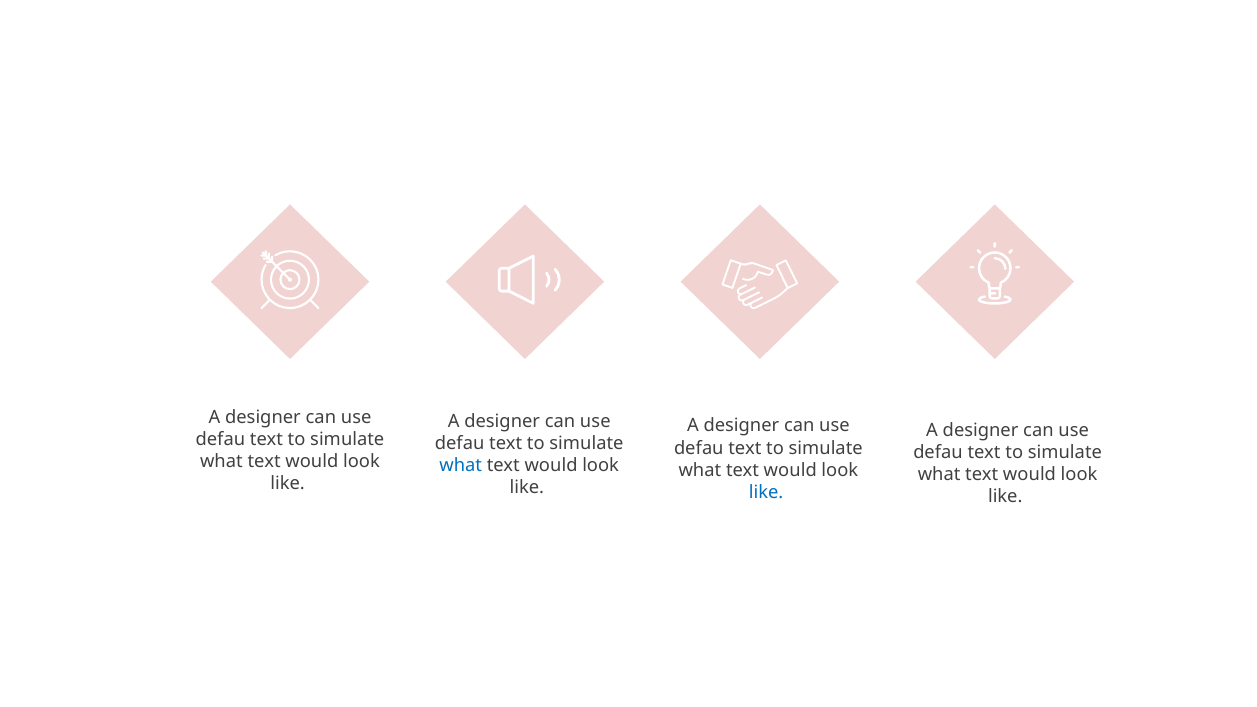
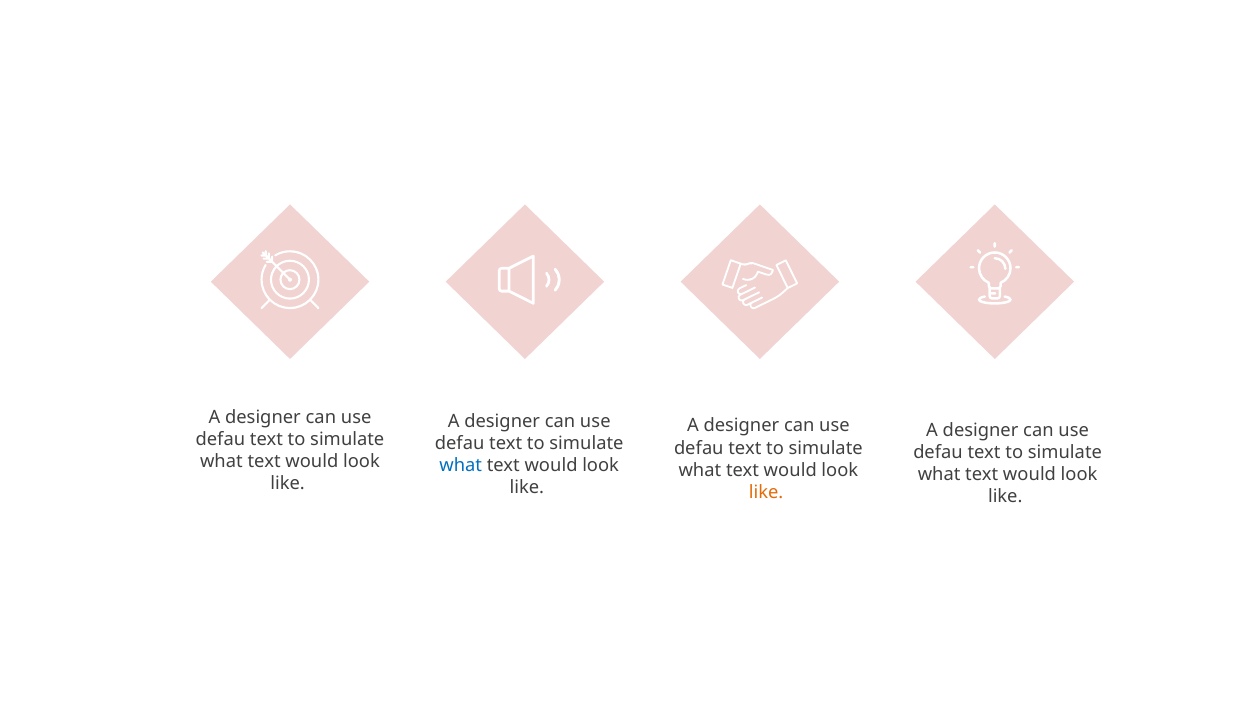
like at (766, 492) colour: blue -> orange
